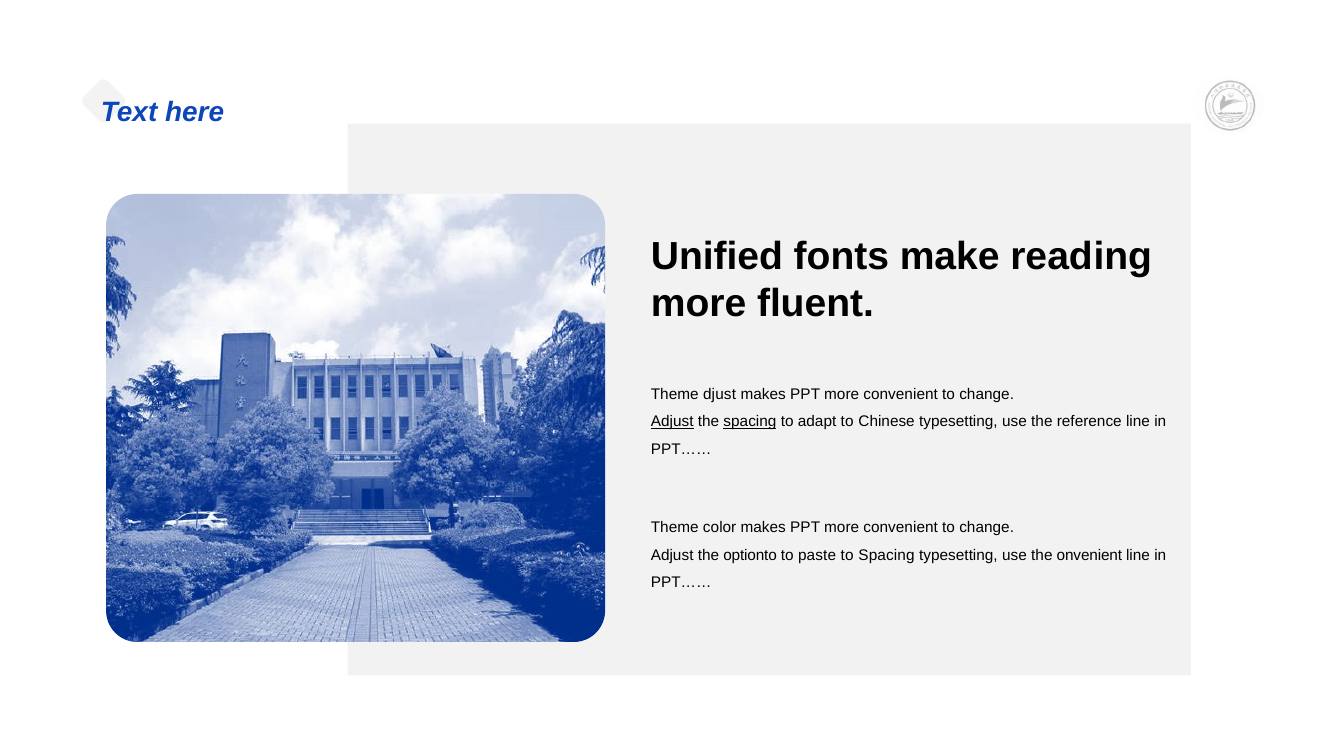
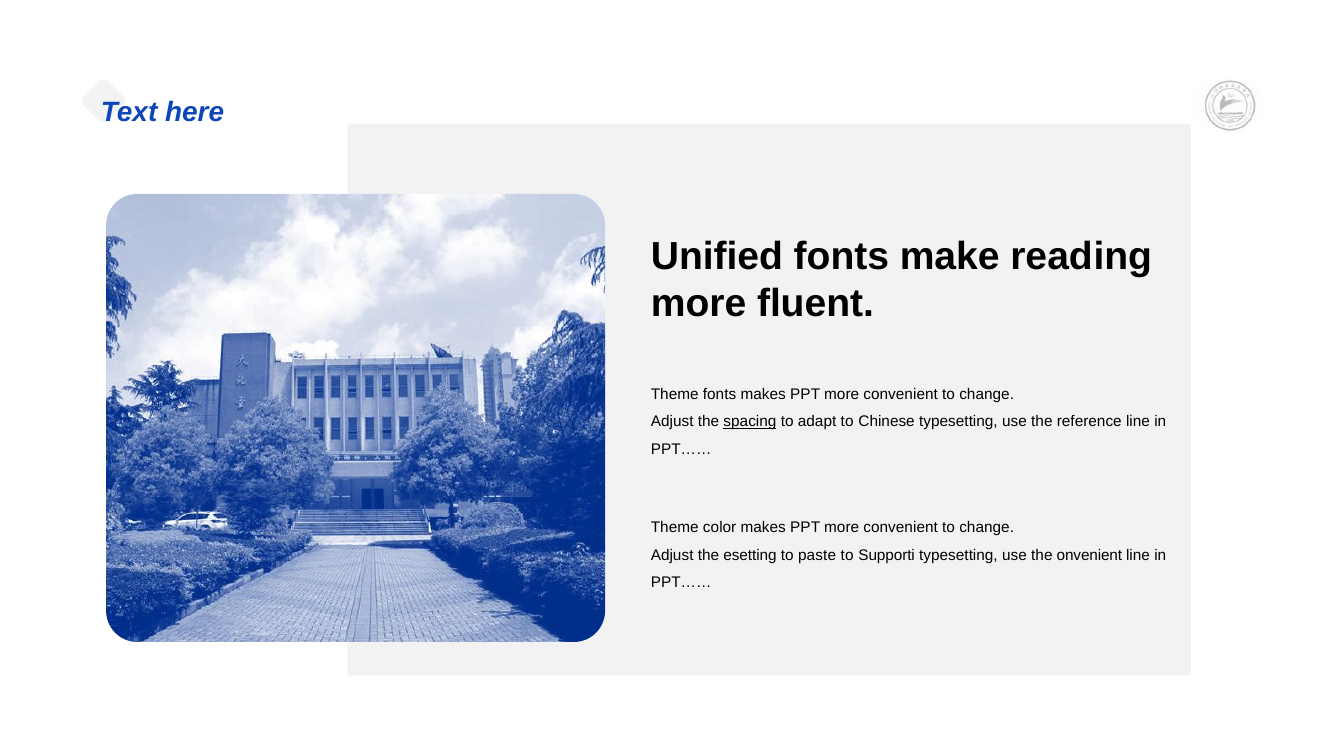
Theme djust: djust -> fonts
Adjust at (672, 422) underline: present -> none
optionto: optionto -> esetting
to Spacing: Spacing -> Supporti
